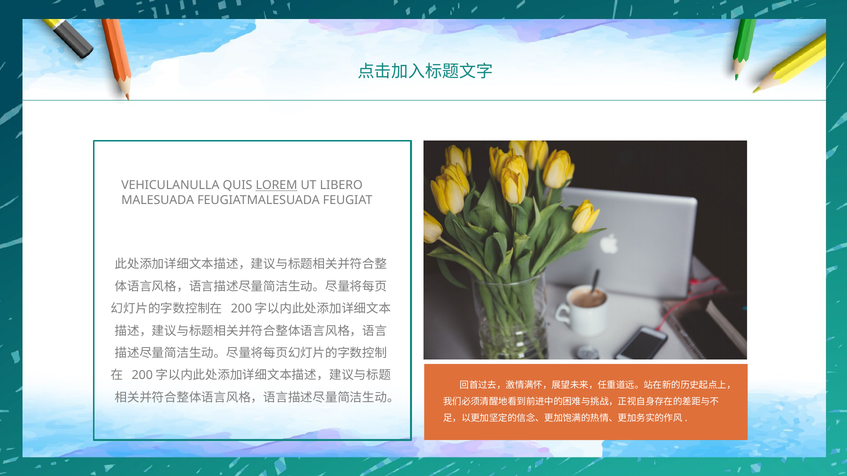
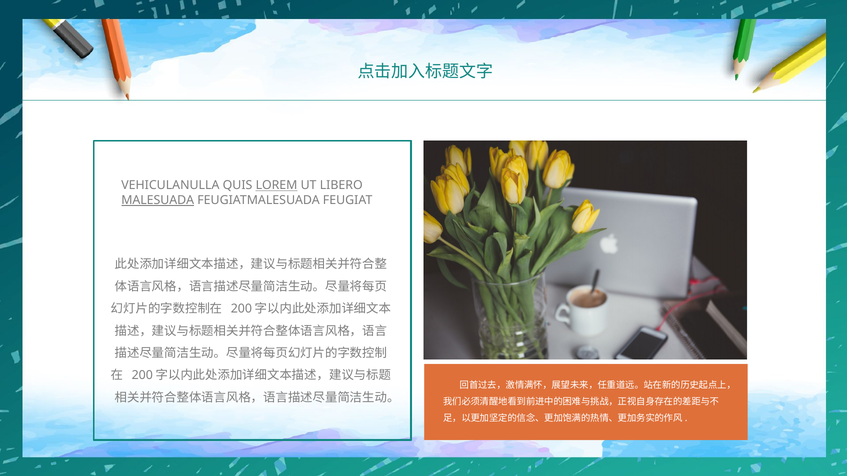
MALESUADA underline: none -> present
